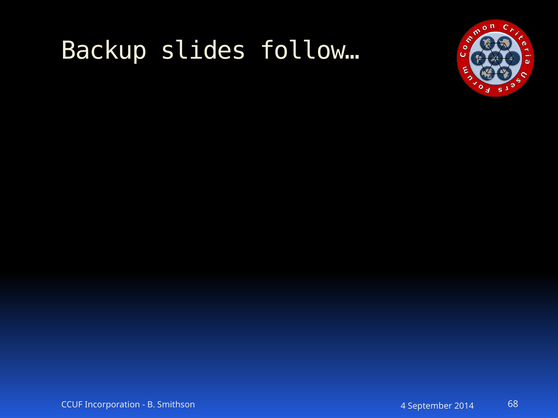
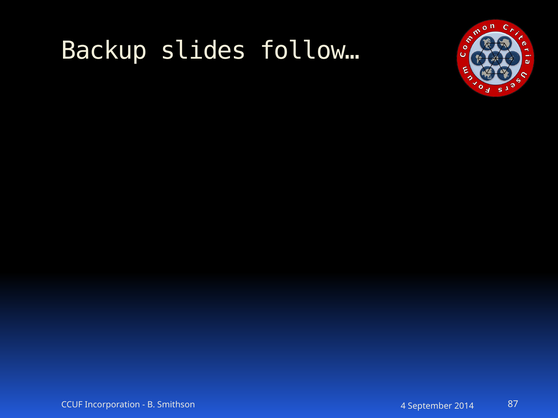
68: 68 -> 87
